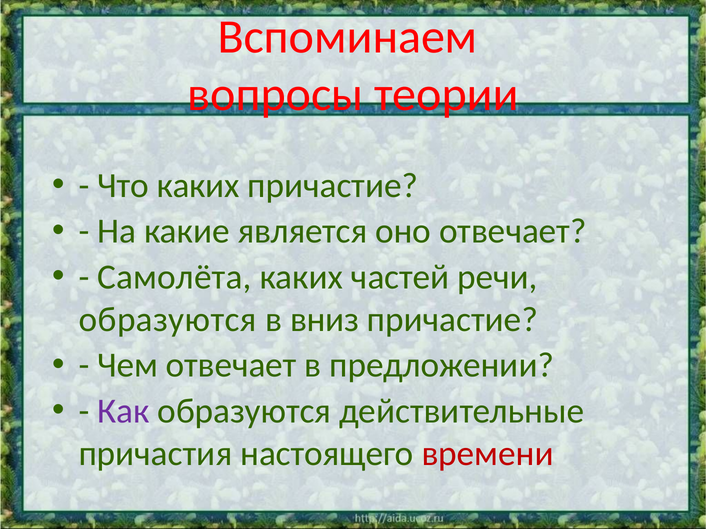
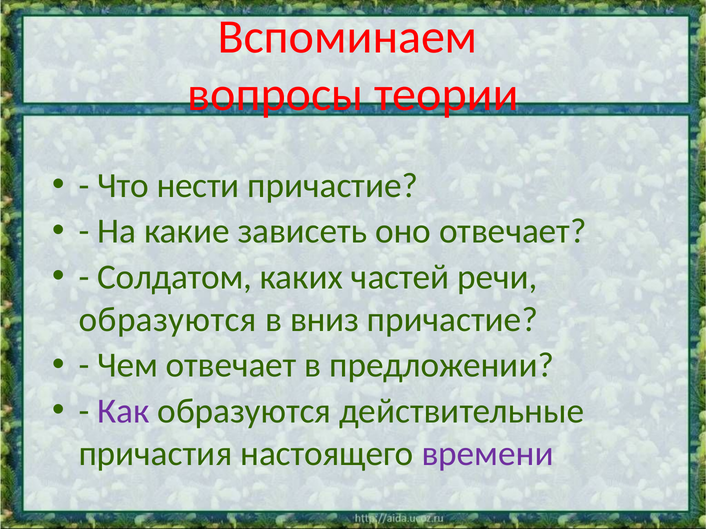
Что каких: каких -> нести
является: является -> зависеть
Самолёта: Самолёта -> Солдатом
времени colour: red -> purple
